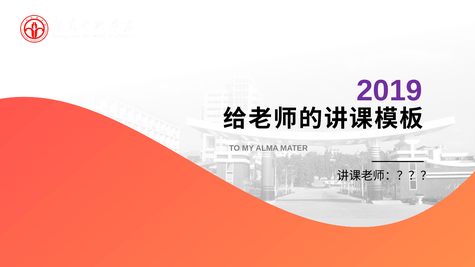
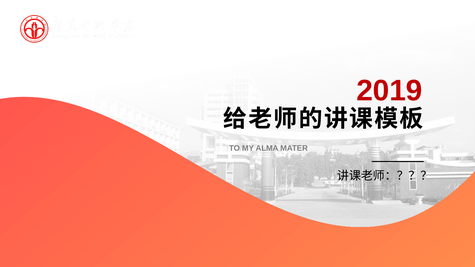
2019 colour: purple -> red
